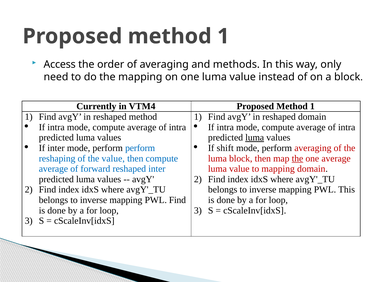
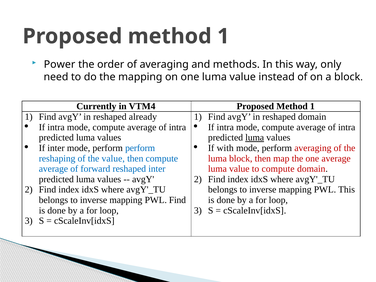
Access: Access -> Power
reshaped method: method -> already
shift: shift -> with
the at (297, 158) underline: present -> none
to mapping: mapping -> compute
